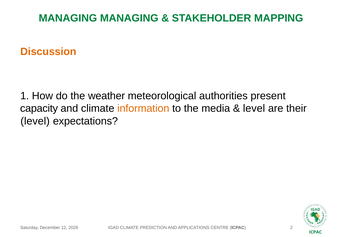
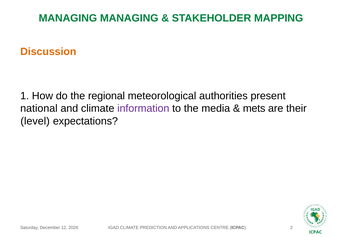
weather: weather -> regional
capacity: capacity -> national
information colour: orange -> purple
level at (254, 108): level -> mets
